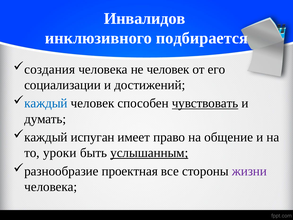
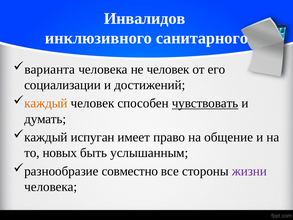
подбирается: подбирается -> санитарного
создания: создания -> варианта
каждый at (46, 103) colour: blue -> orange
уроки: уроки -> новых
услышанным underline: present -> none
проектная: проектная -> совместно
